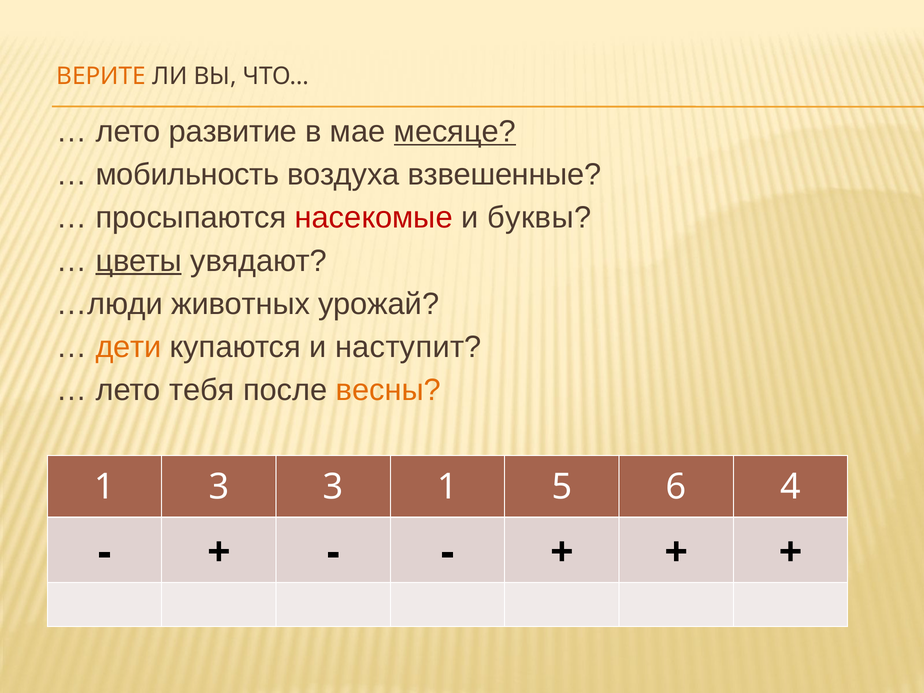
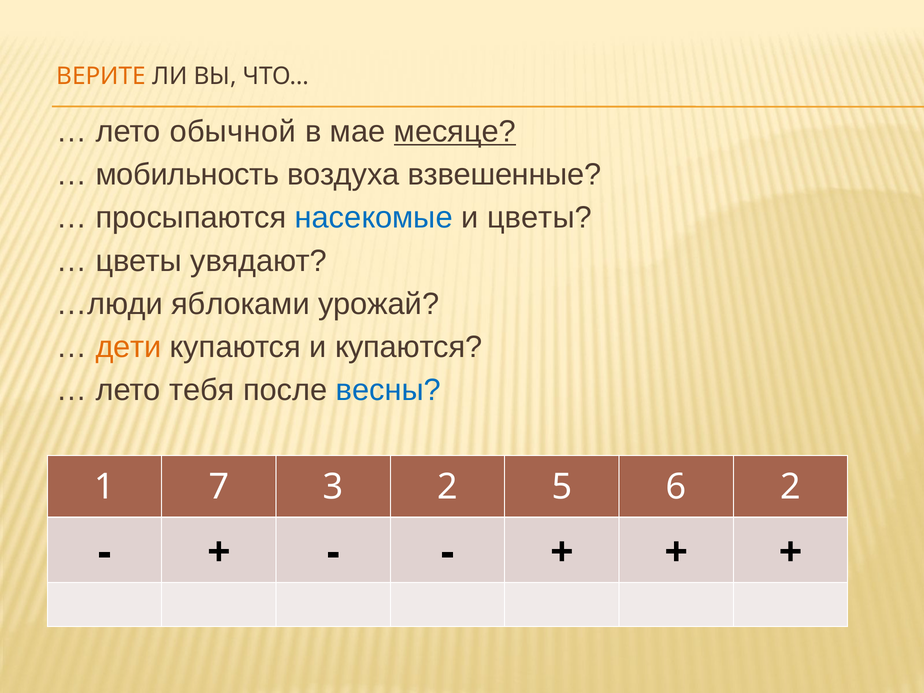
развитие: развитие -> обычной
насекомые colour: red -> blue
и буквы: буквы -> цветы
цветы at (139, 261) underline: present -> none
животных: животных -> яблоками
и наступит: наступит -> купаются
весны colour: orange -> blue
1 3: 3 -> 7
3 1: 1 -> 2
6 4: 4 -> 2
